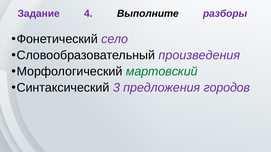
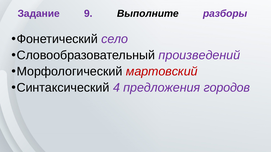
4: 4 -> 9
произведения: произведения -> произведений
мартовский colour: green -> red
3: 3 -> 4
